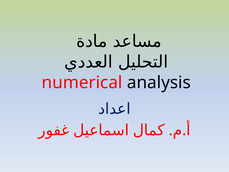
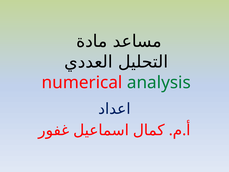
analysis colour: black -> green
